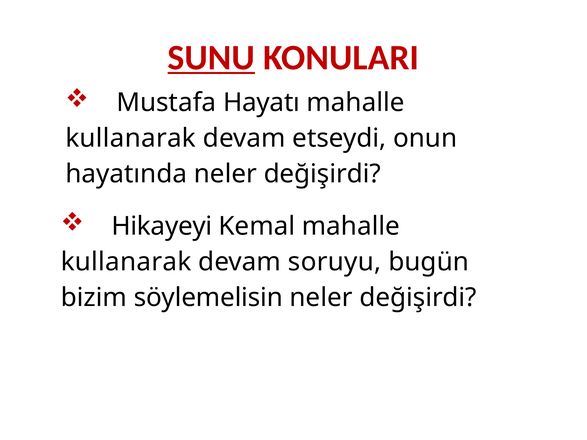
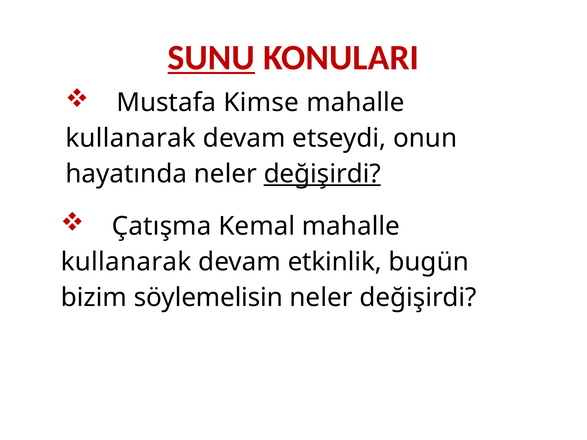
Hayatı: Hayatı -> Kimse
değişirdi at (322, 174) underline: none -> present
Hikayeyi: Hikayeyi -> Çatışma
soruyu: soruyu -> etkinlik
